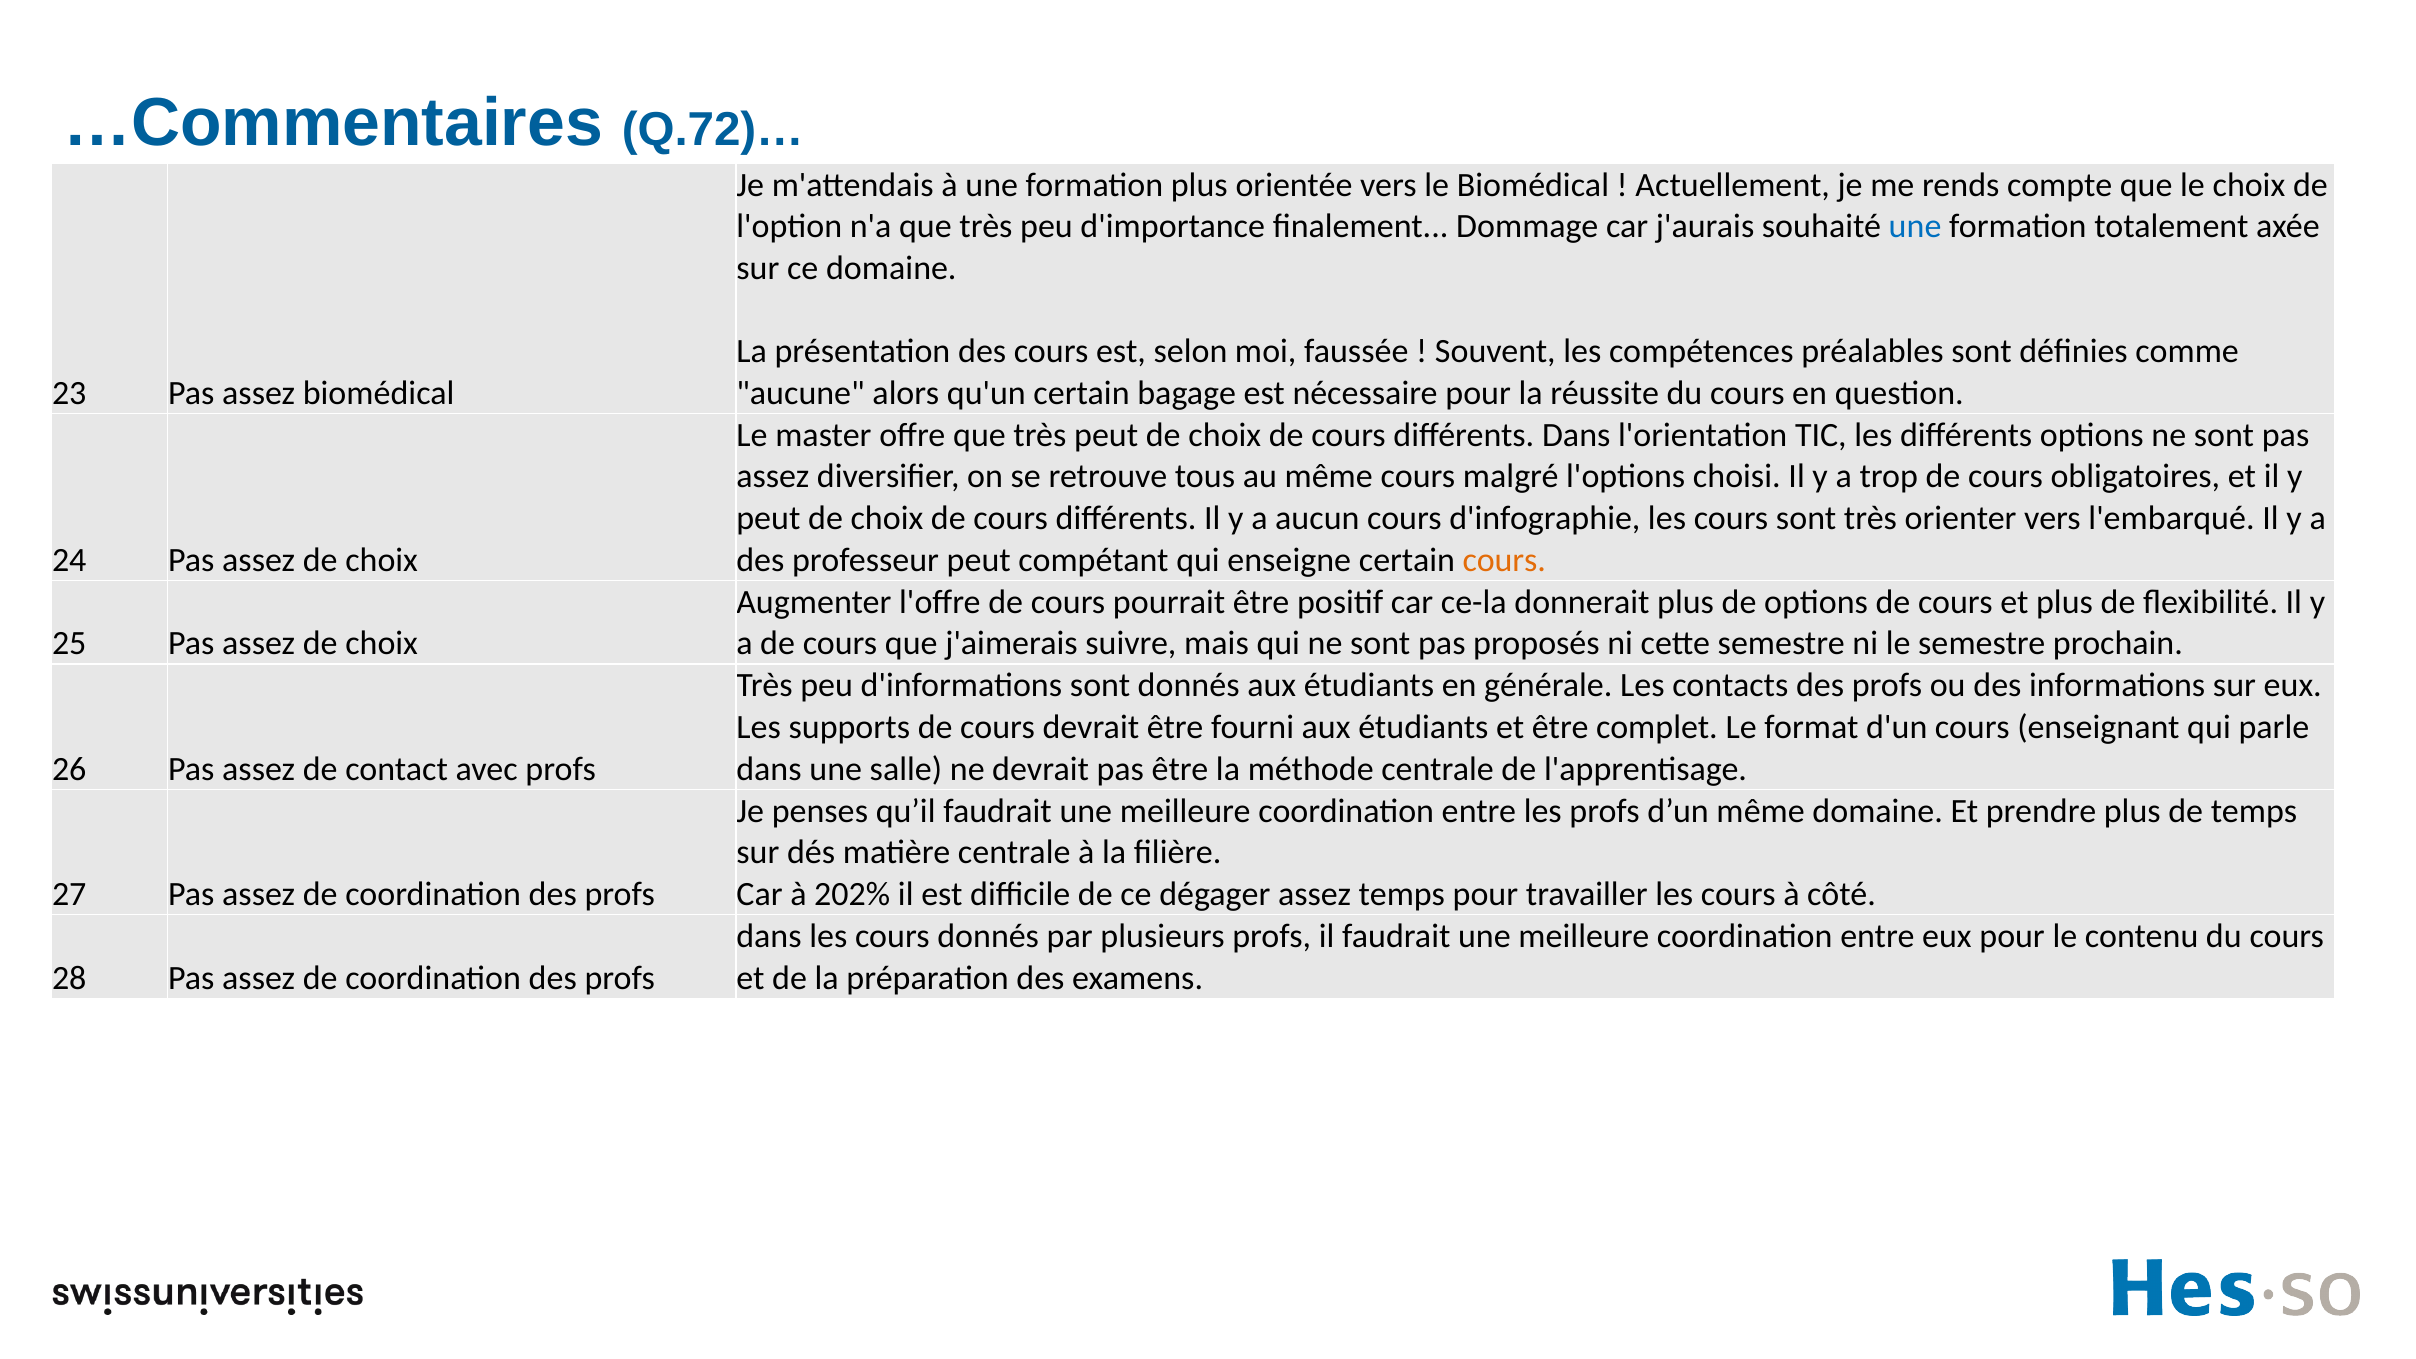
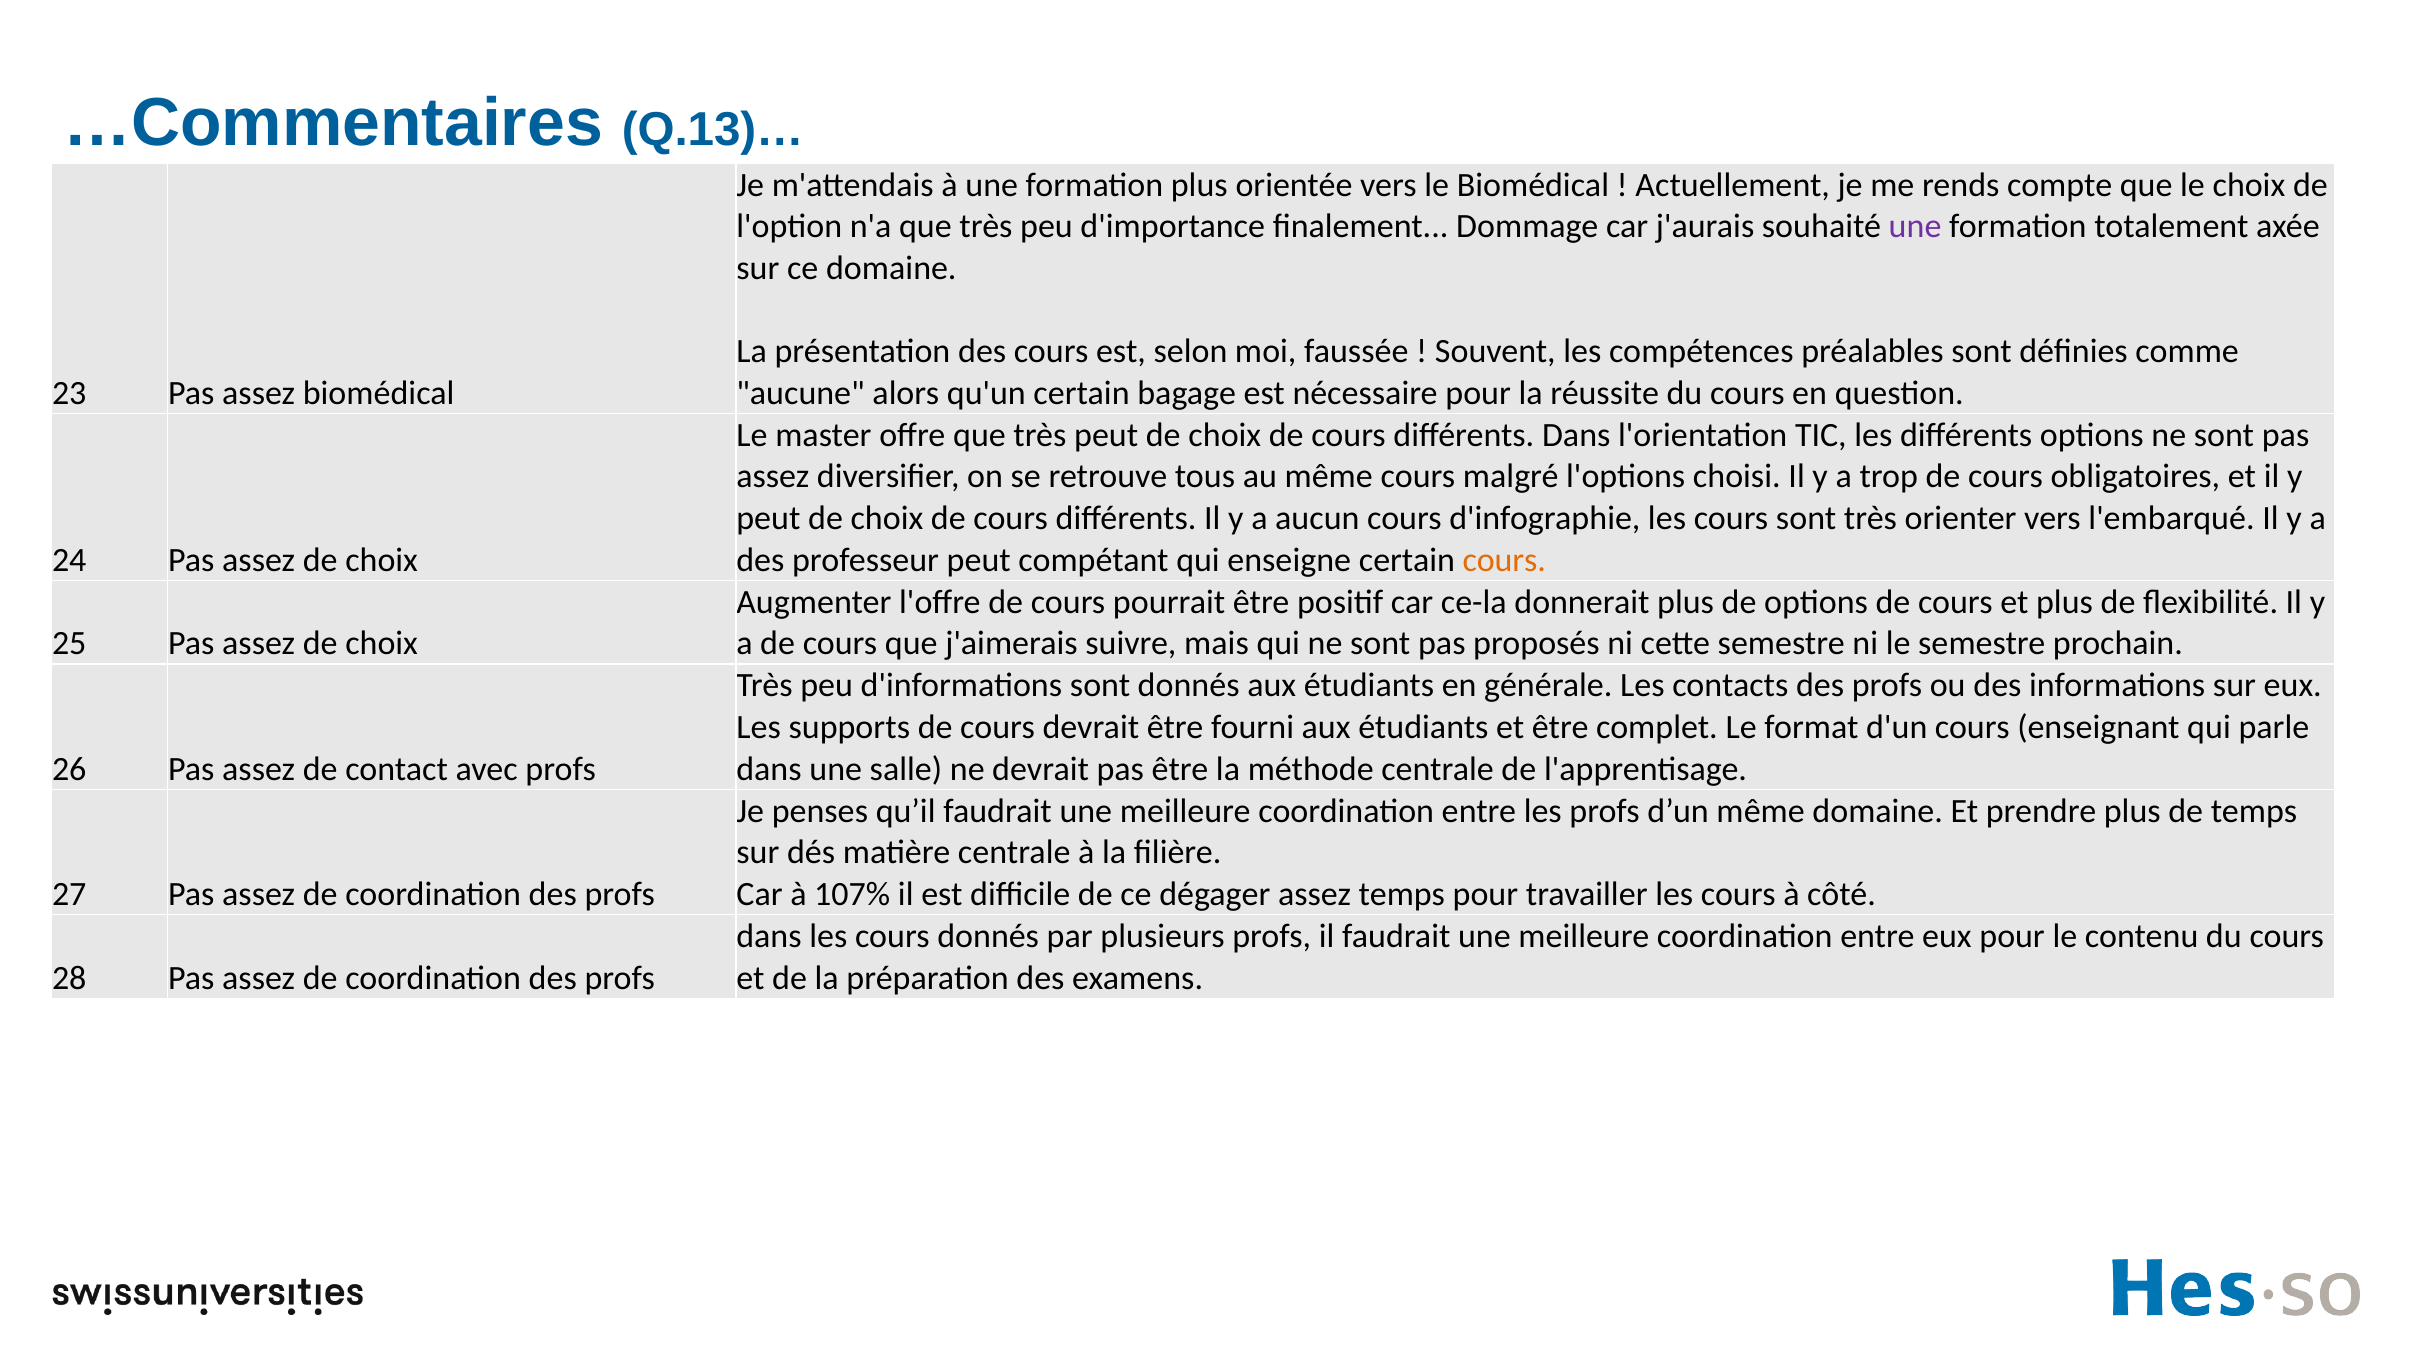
Q.72)…: Q.72)… -> Q.13)…
une at (1915, 227) colour: blue -> purple
202%: 202% -> 107%
